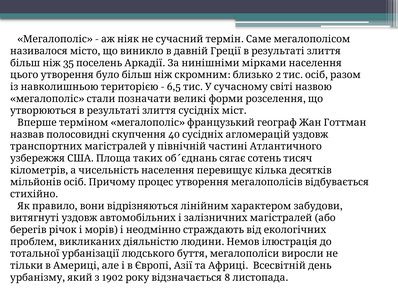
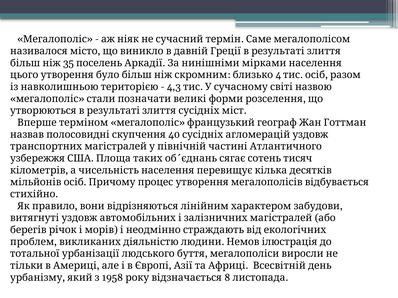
2: 2 -> 4
6,5: 6,5 -> 4,3
1902: 1902 -> 1958
